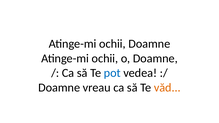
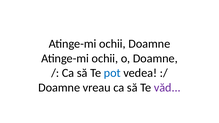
văd colour: orange -> purple
